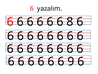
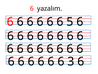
8: 8 -> 5
9: 9 -> 3
